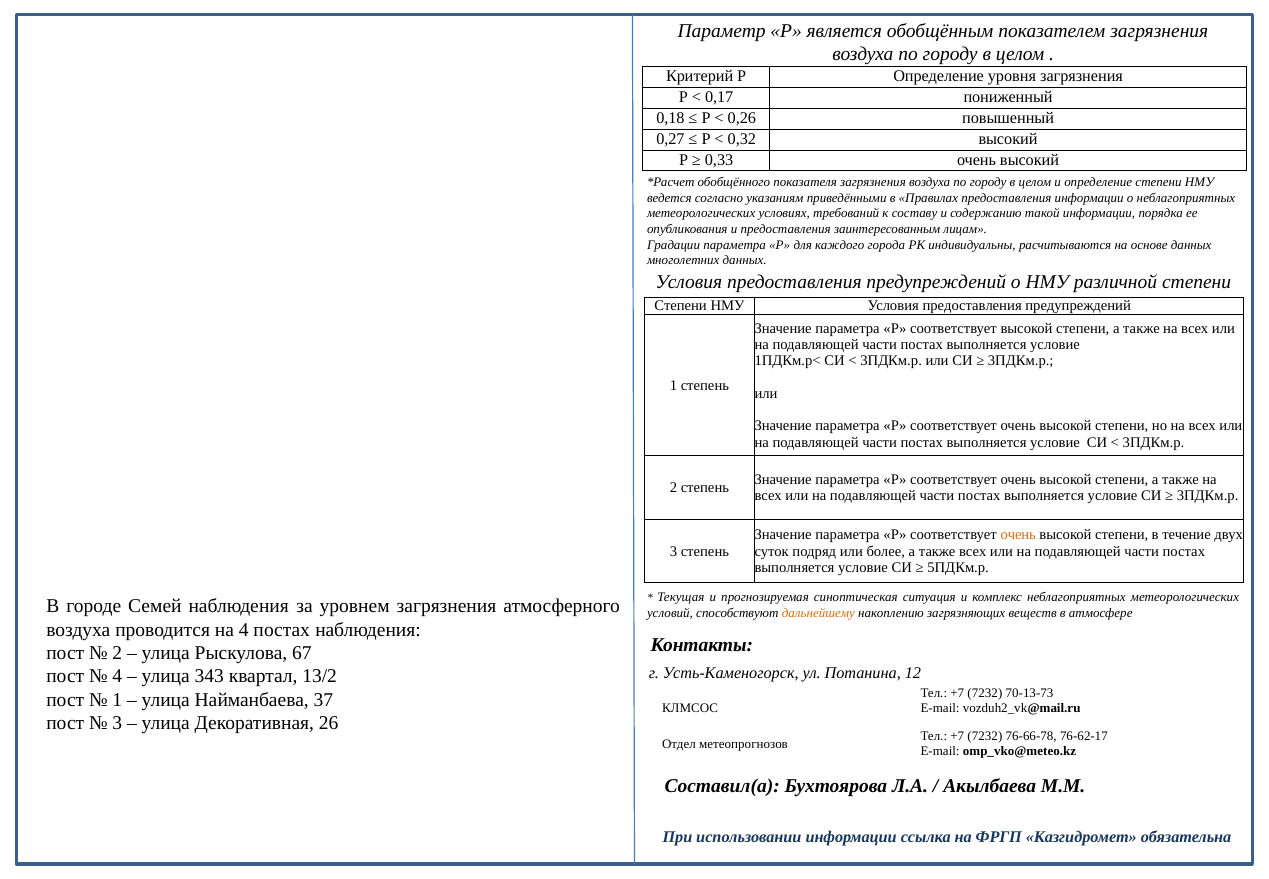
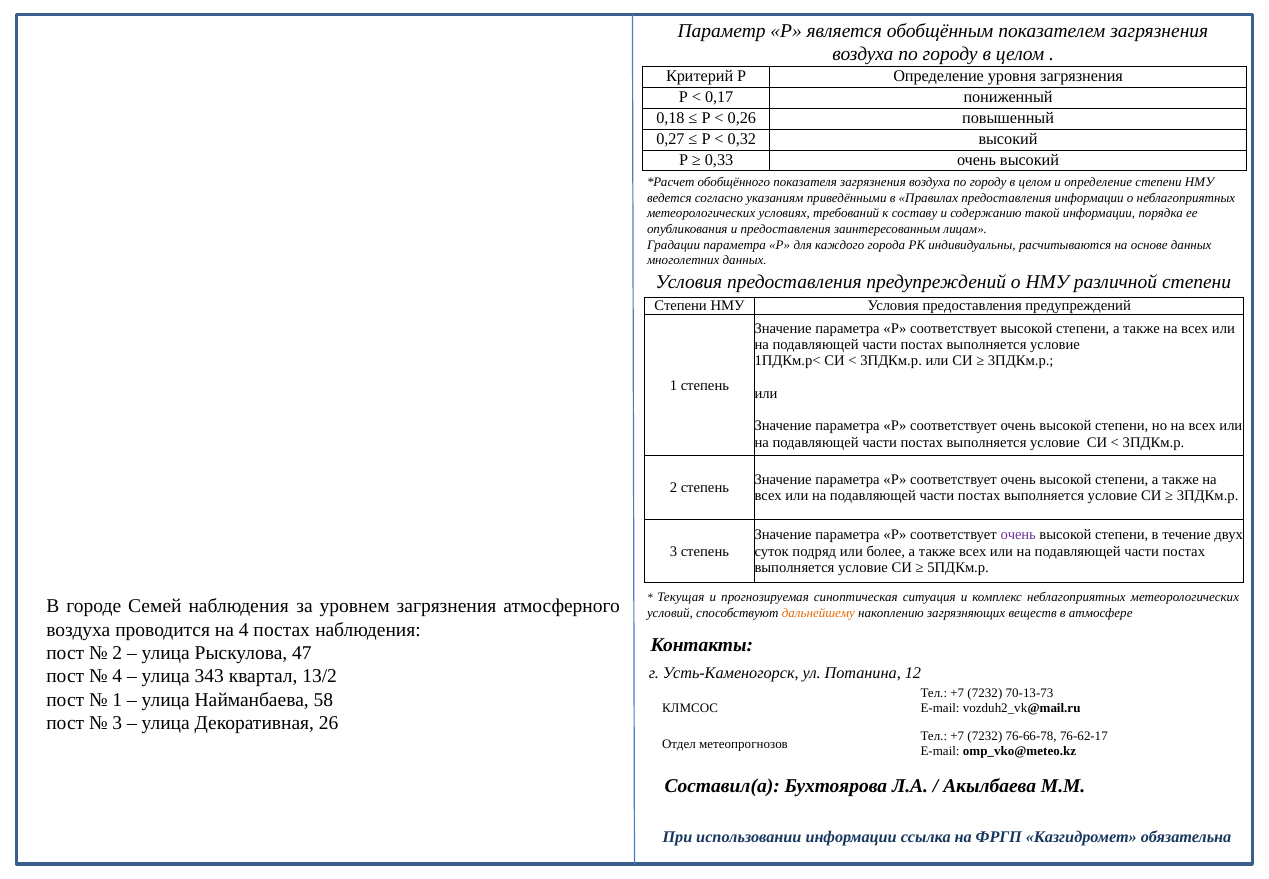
очень at (1018, 535) colour: orange -> purple
67: 67 -> 47
37: 37 -> 58
